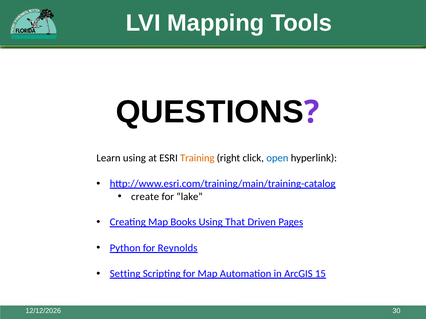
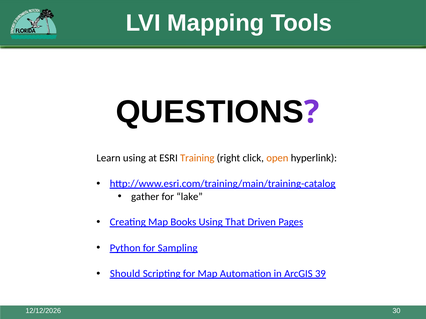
open colour: blue -> orange
create: create -> gather
Reynolds: Reynolds -> Sampling
Setting: Setting -> Should
15: 15 -> 39
